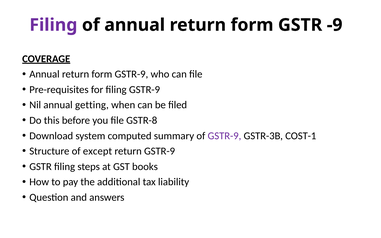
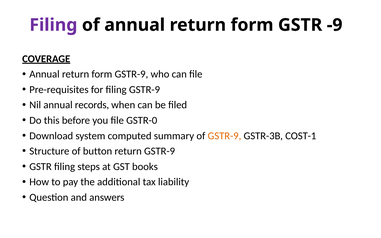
getting: getting -> records
GSTR-8: GSTR-8 -> GSTR-0
GSTR-9 at (224, 136) colour: purple -> orange
except: except -> button
